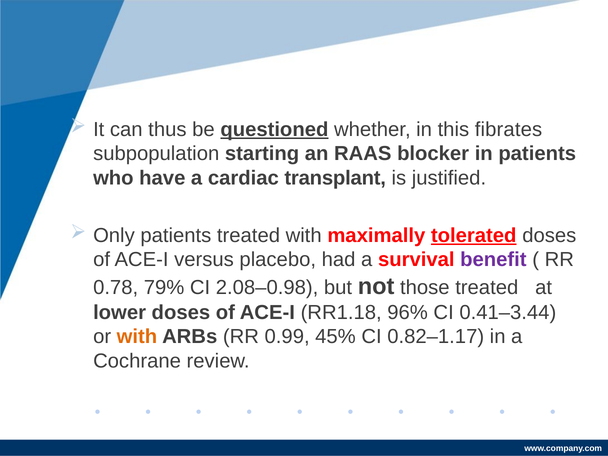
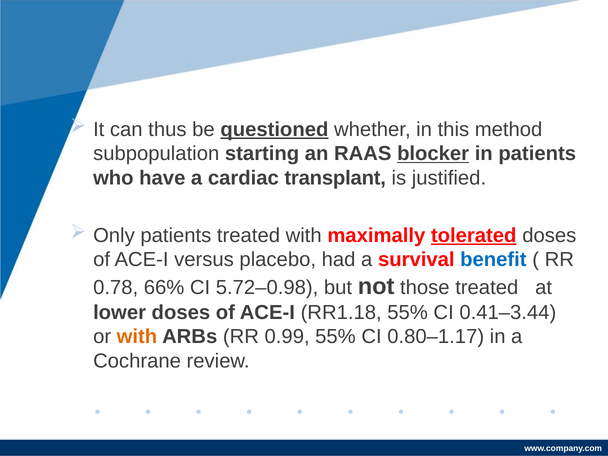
fibrates: fibrates -> method
blocker underline: none -> present
benefit colour: purple -> blue
79%: 79% -> 66%
2.08–0.98: 2.08–0.98 -> 5.72–0.98
RR1.18 96%: 96% -> 55%
0.99 45%: 45% -> 55%
0.82–1.17: 0.82–1.17 -> 0.80–1.17
